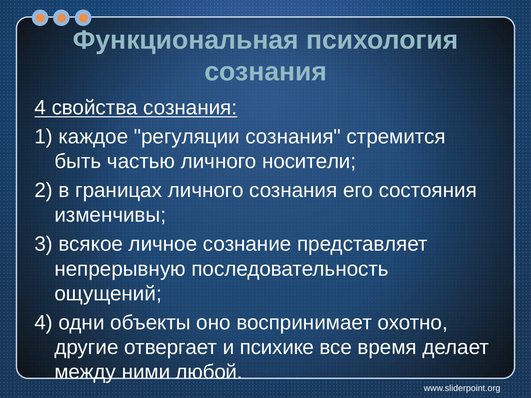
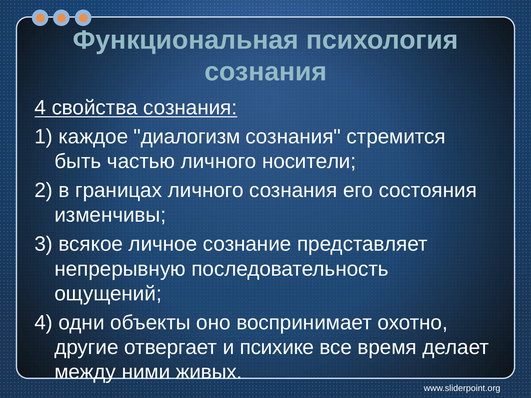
регуляции: регуляции -> диалогизм
любой: любой -> живых
